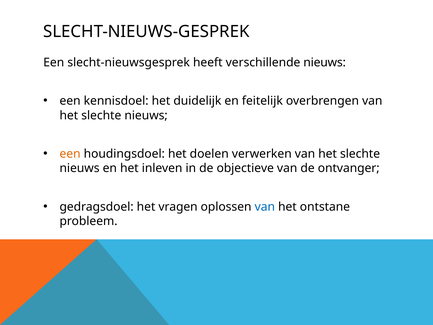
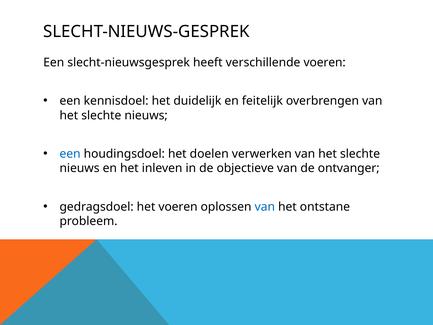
verschillende nieuws: nieuws -> voeren
een at (70, 154) colour: orange -> blue
het vragen: vragen -> voeren
